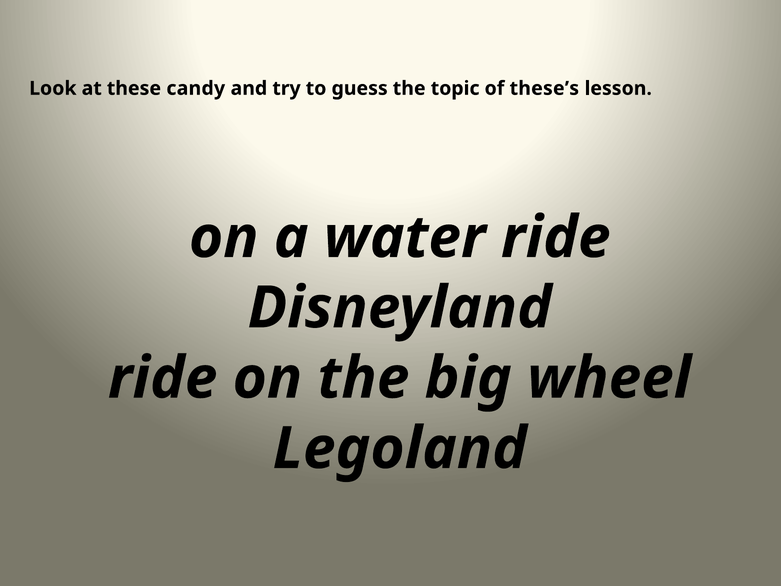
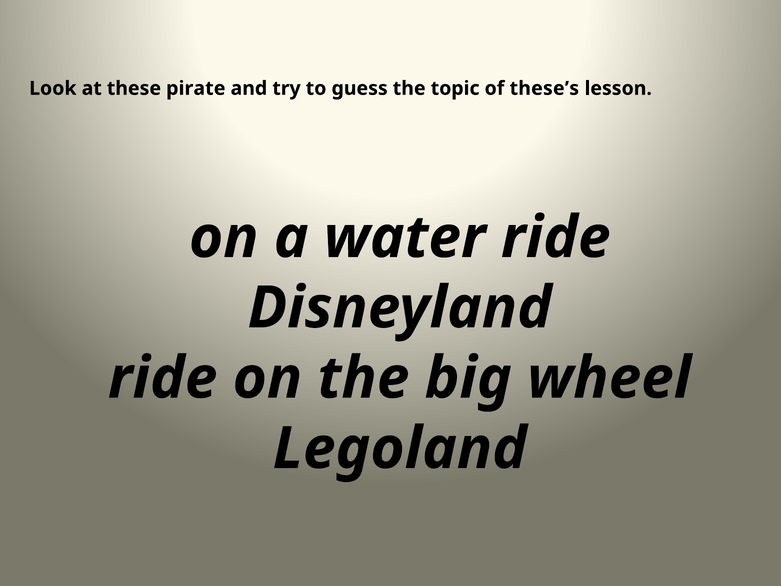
candy: candy -> pirate
